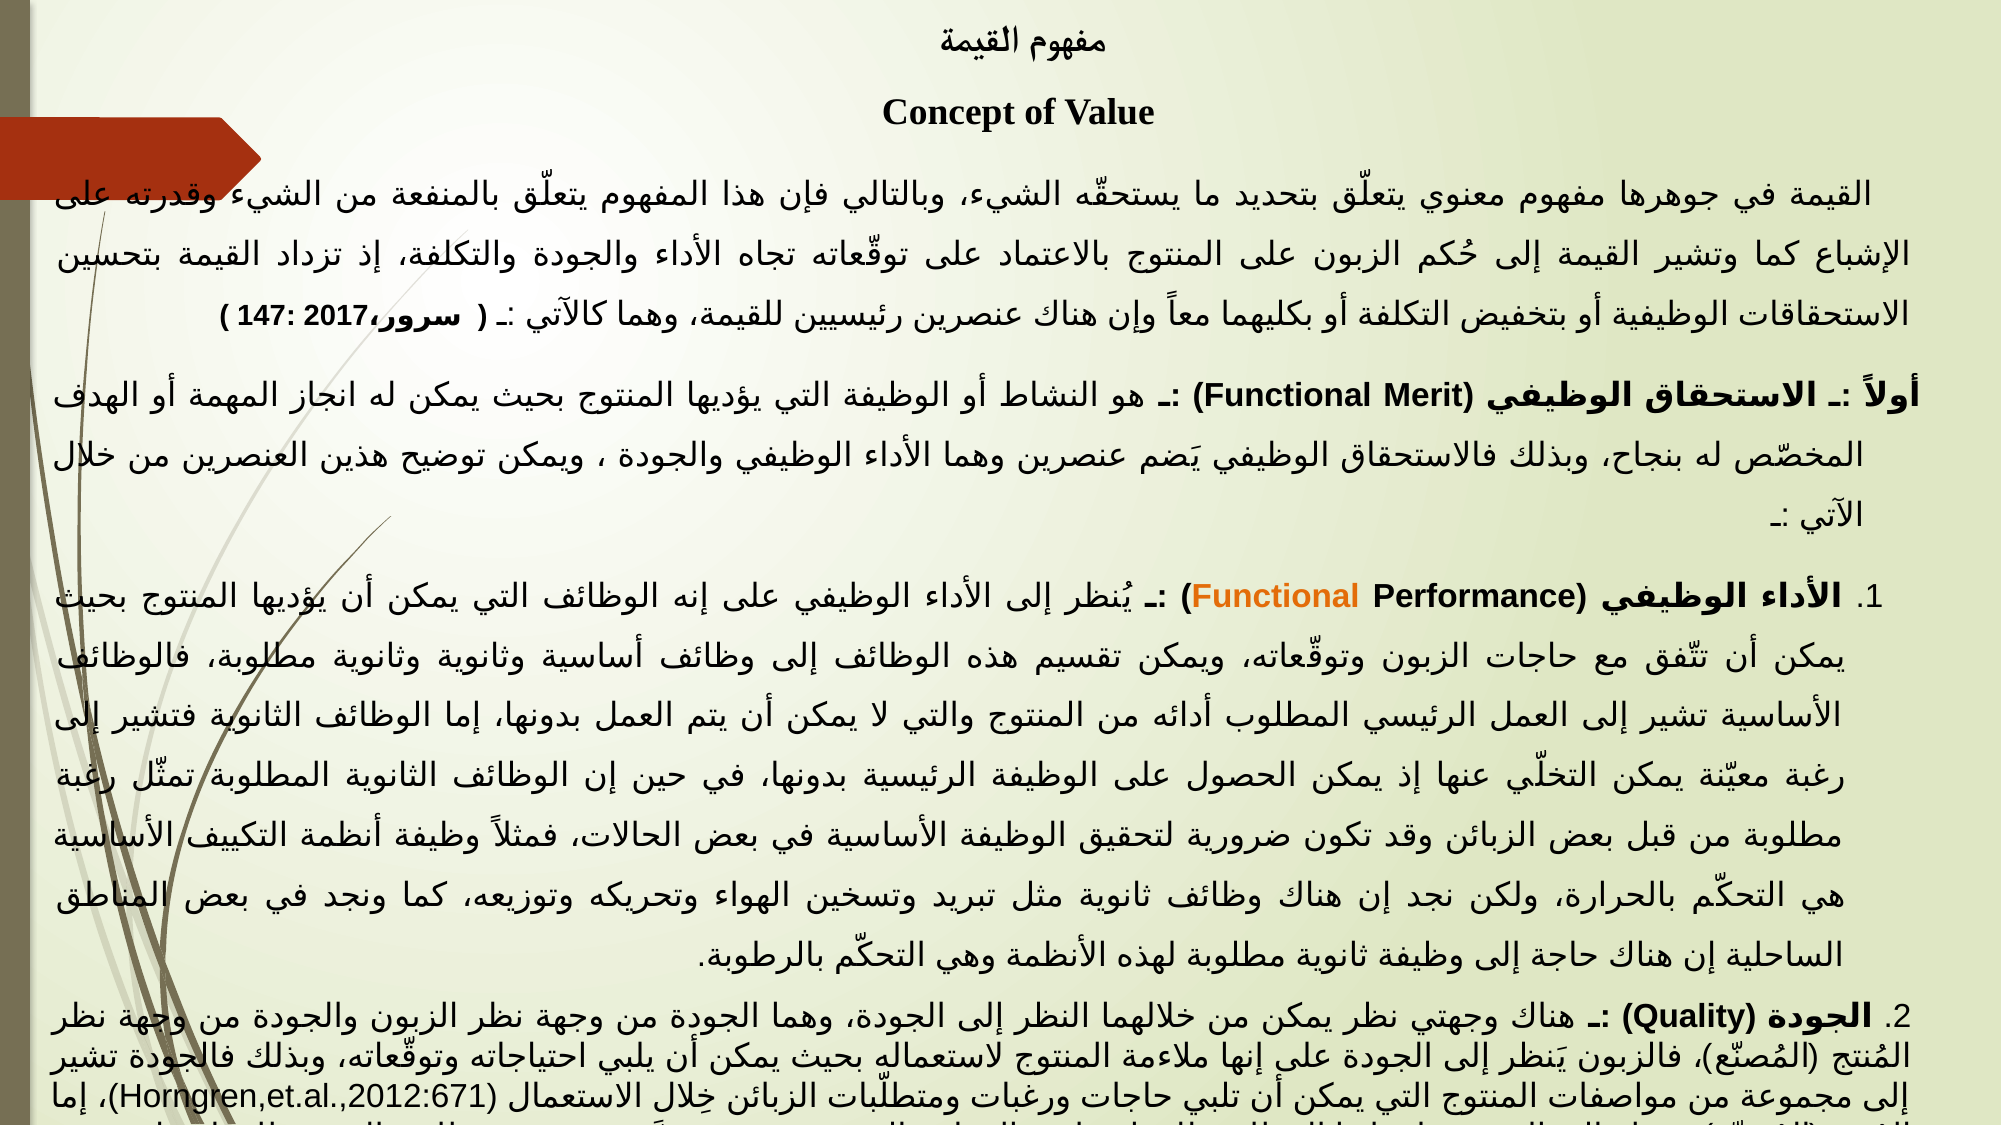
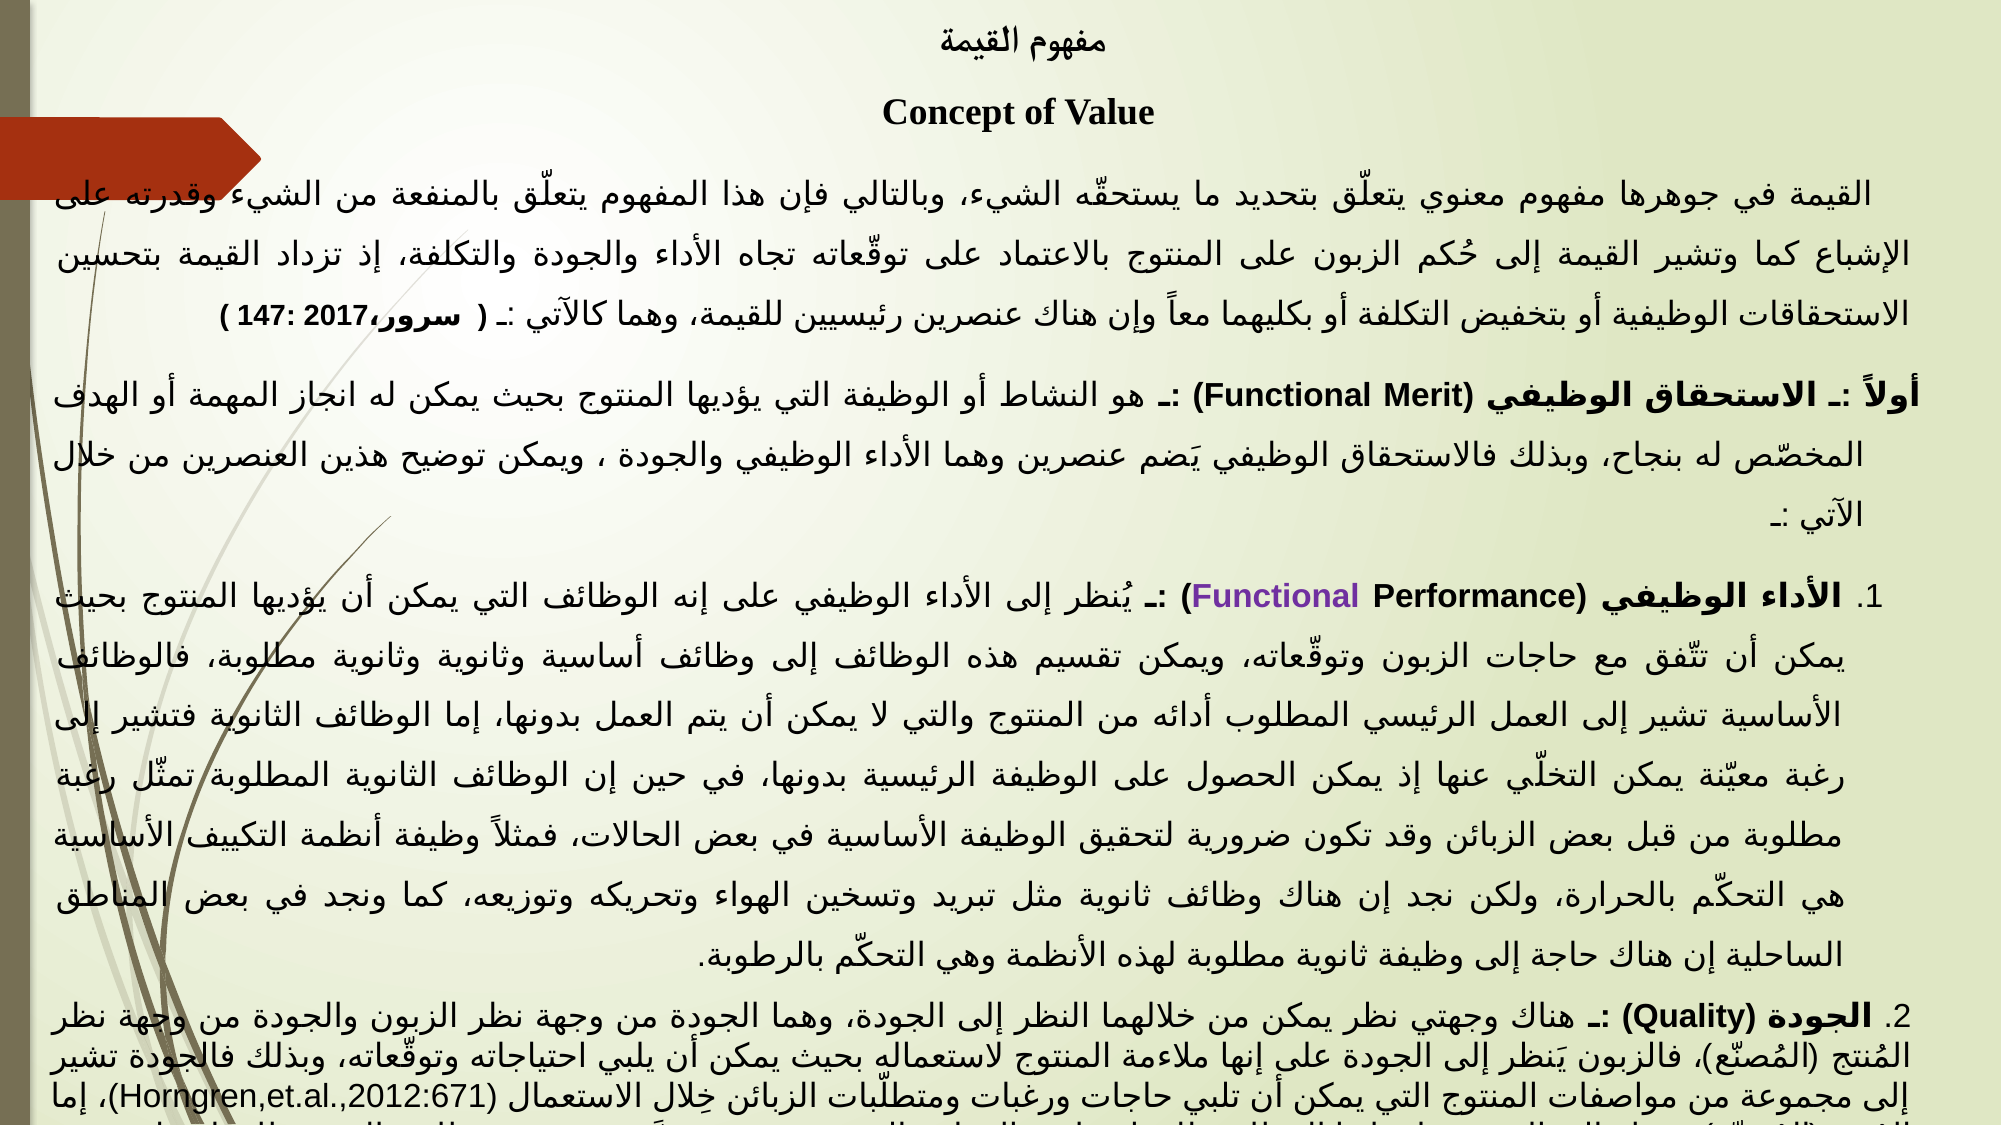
Functional at (1276, 596) colour: orange -> purple
